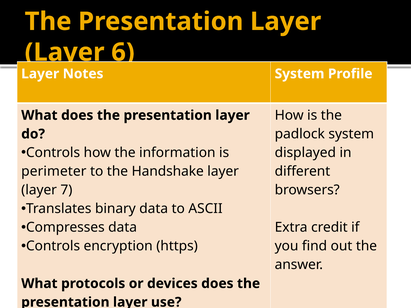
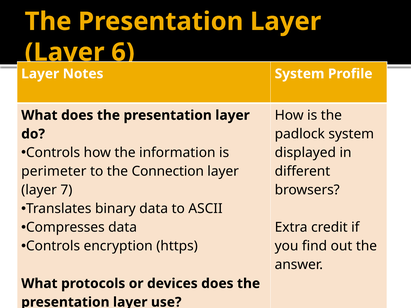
the Handshake: Handshake -> Connection
